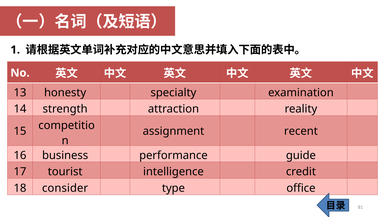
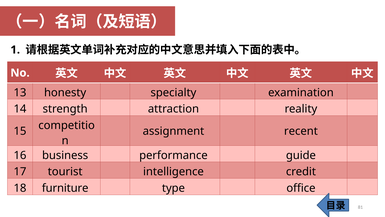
consider: consider -> furniture
